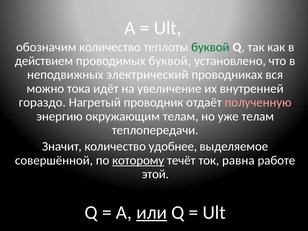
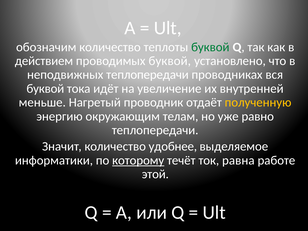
неподвижных электрический: электрический -> теплопередачи
можно at (45, 89): можно -> буквой
гораздо: гораздо -> меньше
полученную colour: pink -> yellow
уже телам: телам -> равно
совершённой: совершённой -> информатики
или underline: present -> none
